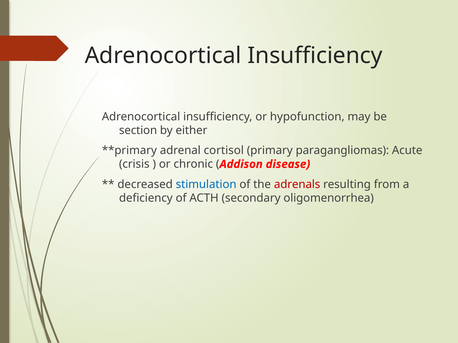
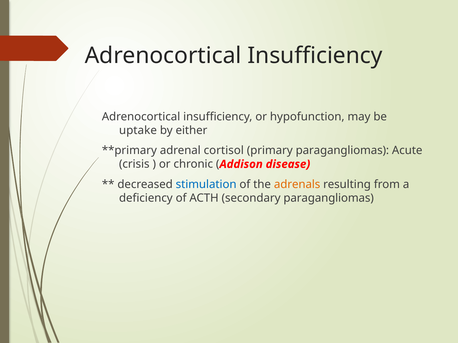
section: section -> uptake
adrenals colour: red -> orange
secondary oligomenorrhea: oligomenorrhea -> paragangliomas
